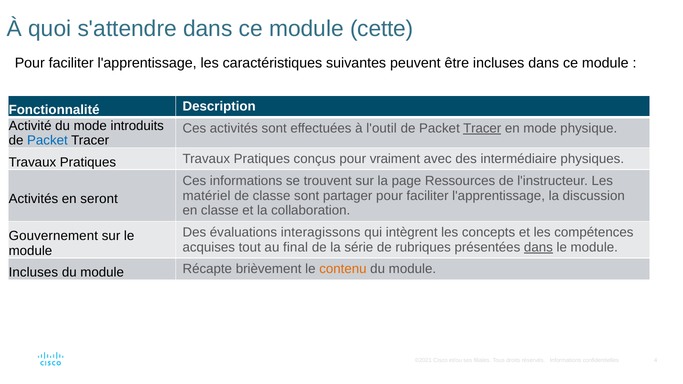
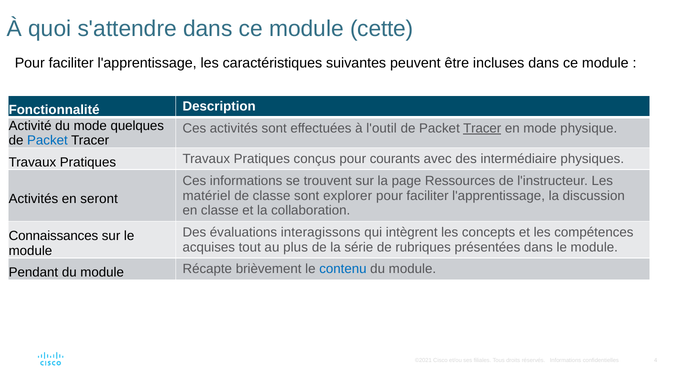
introduits: introduits -> quelques
vraiment: vraiment -> courants
partager: partager -> explorer
Gouvernement: Gouvernement -> Connaissances
final: final -> plus
dans at (538, 247) underline: present -> none
Incluses at (33, 273): Incluses -> Pendant
contenu colour: orange -> blue
